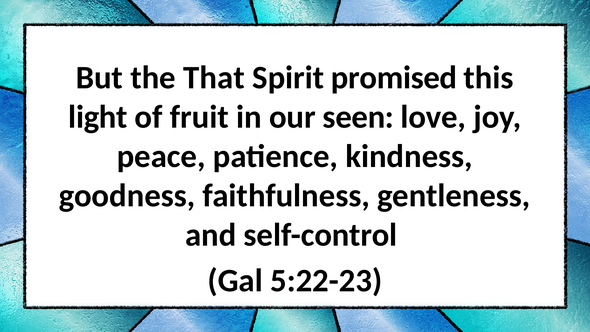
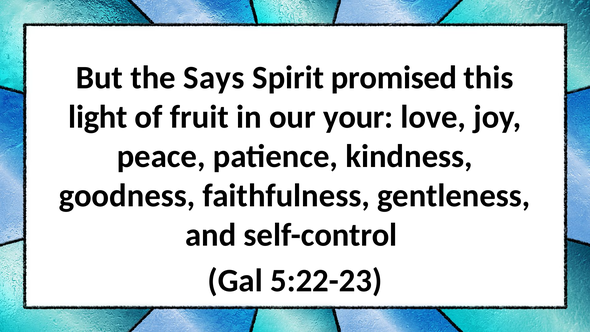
That: That -> Says
seen: seen -> your
